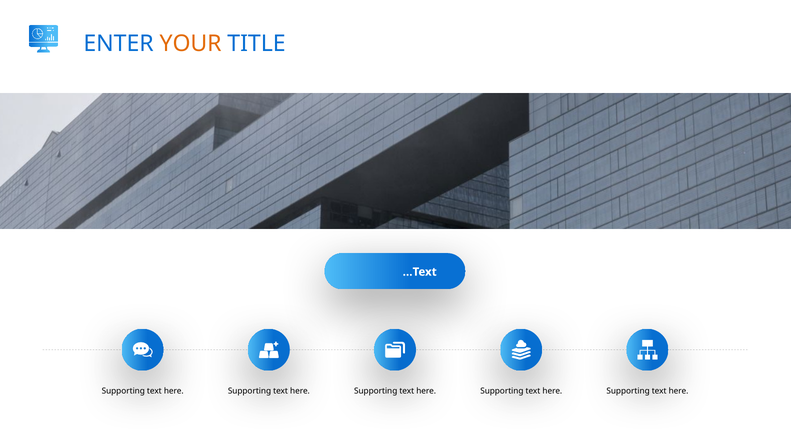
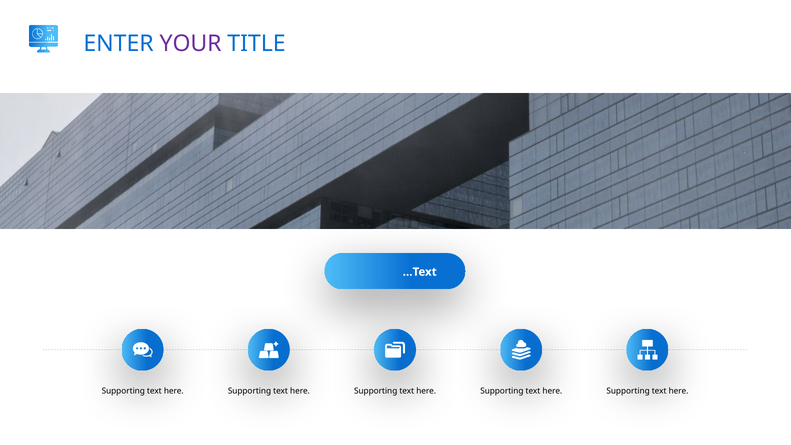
YOUR colour: orange -> purple
